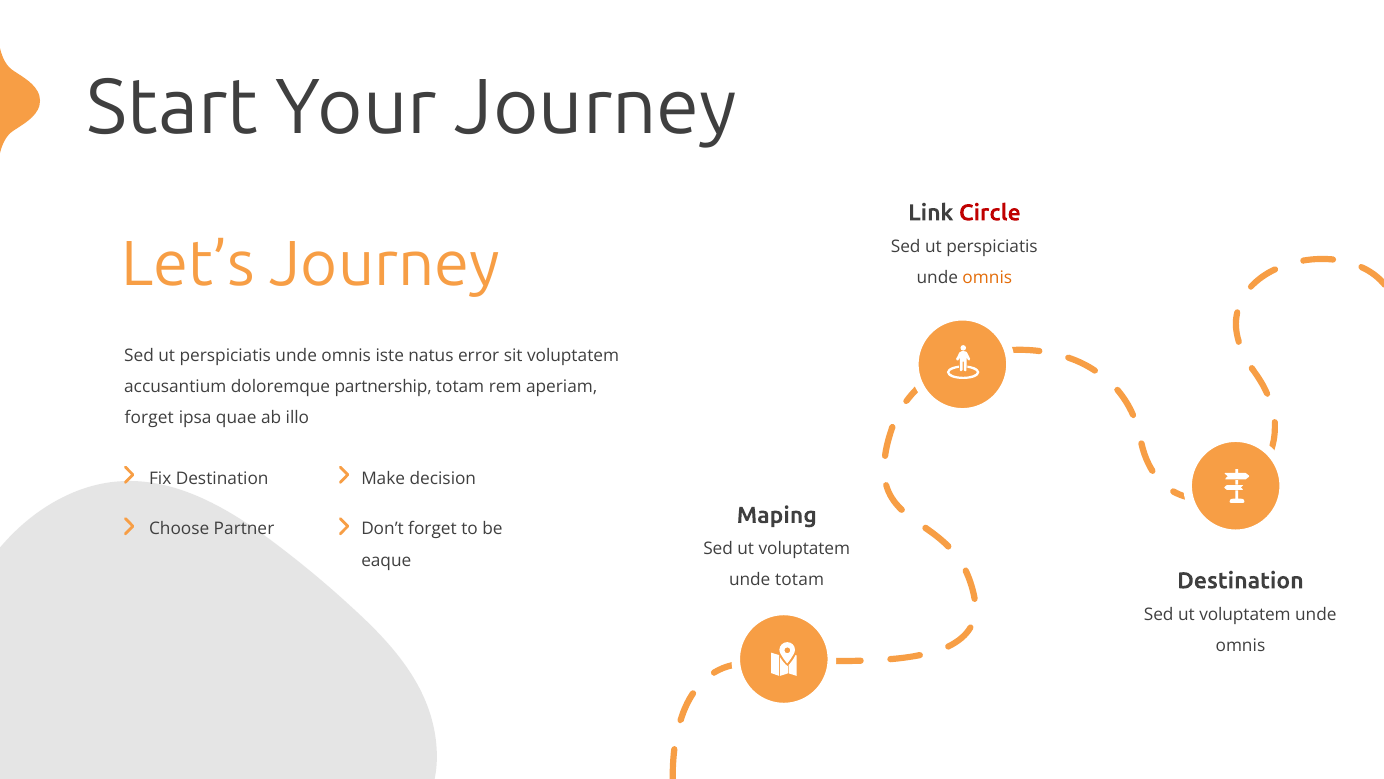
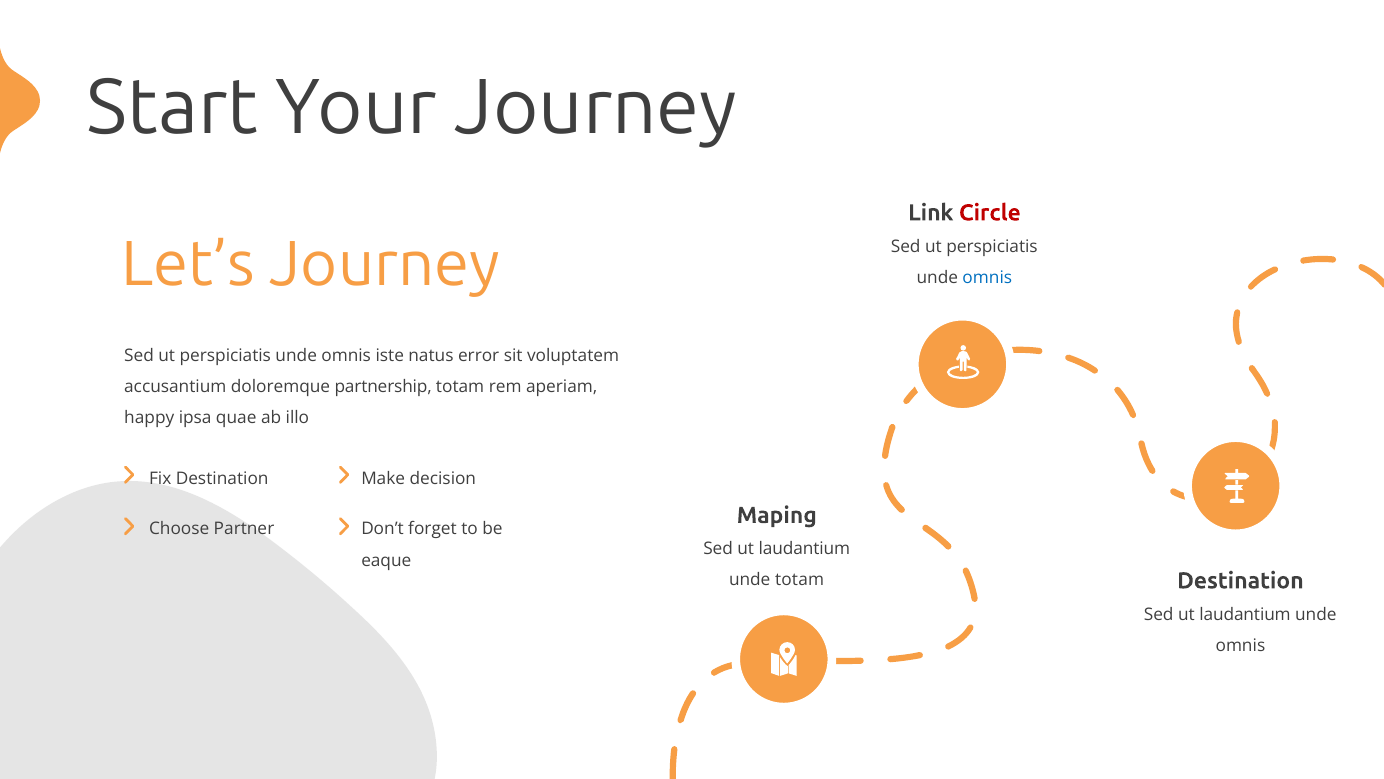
omnis at (987, 277) colour: orange -> blue
forget at (149, 418): forget -> happy
voluptatem at (804, 549): voluptatem -> laudantium
voluptatem at (1245, 614): voluptatem -> laudantium
